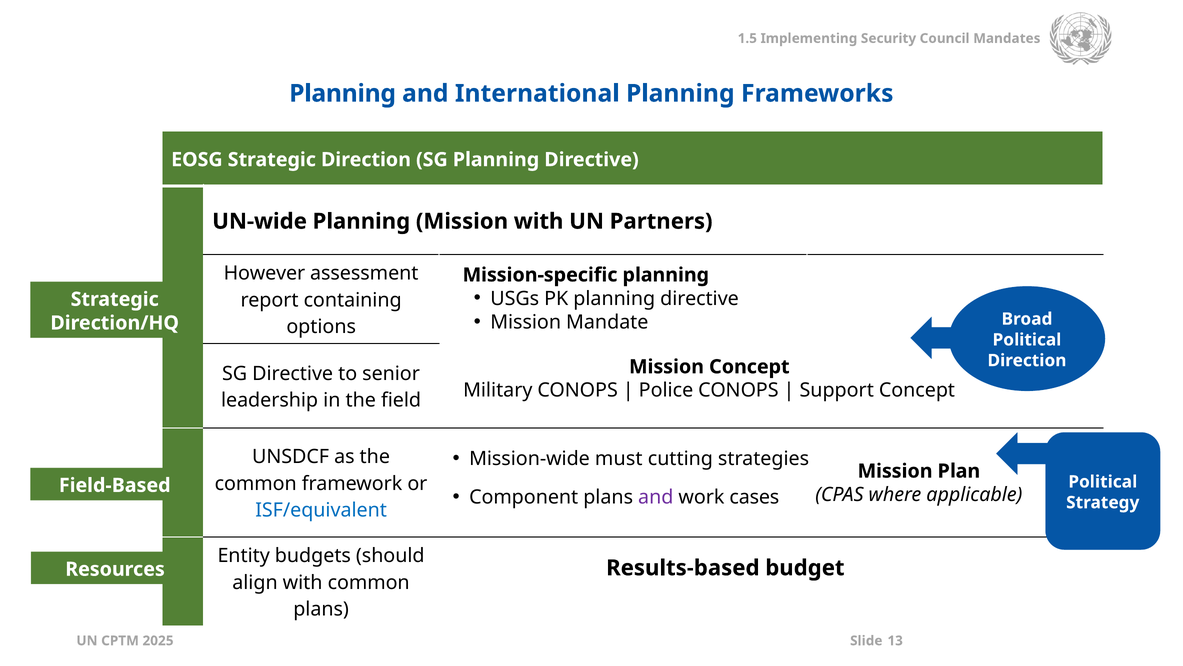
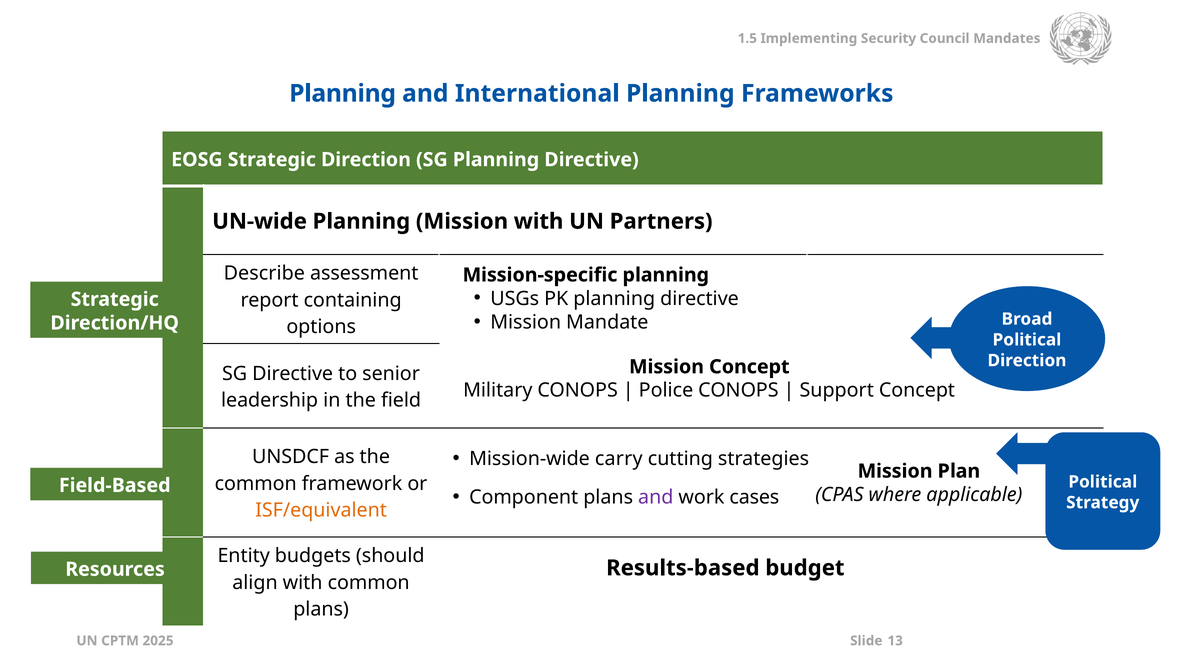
However: However -> Describe
must: must -> carry
ISF/equivalent colour: blue -> orange
